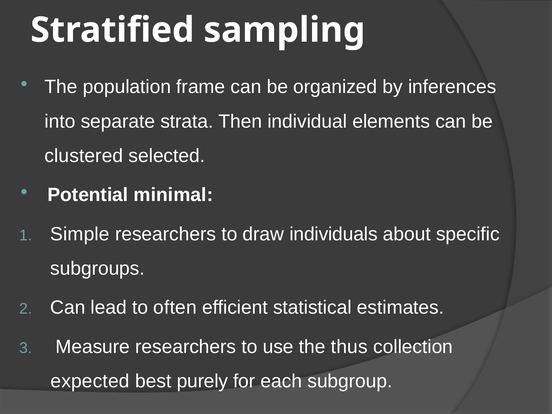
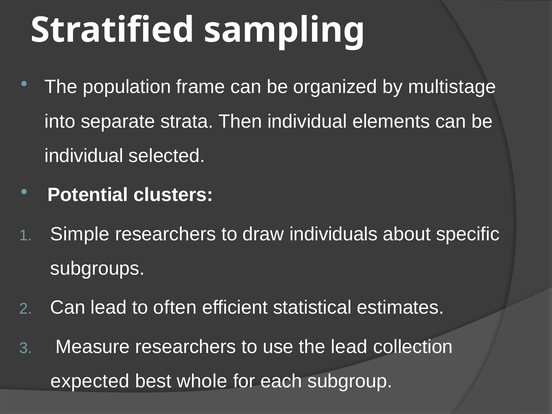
inferences: inferences -> multistage
clustered at (84, 156): clustered -> individual
minimal: minimal -> clusters
the thus: thus -> lead
purely: purely -> whole
